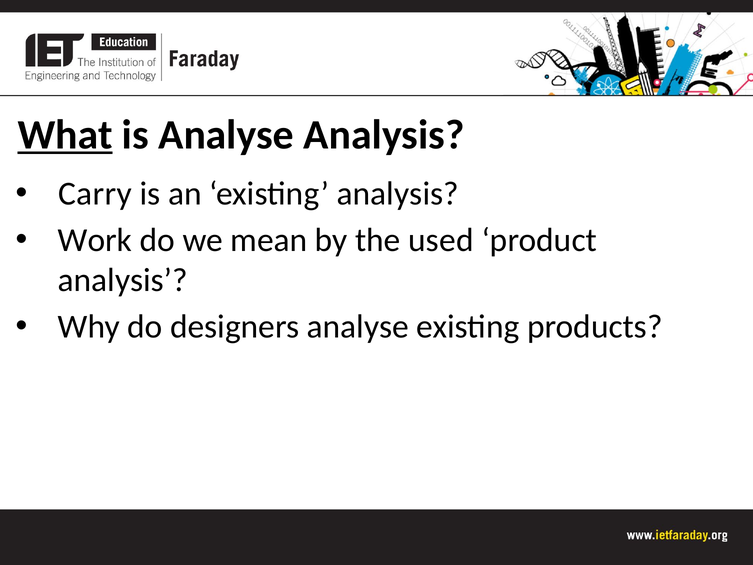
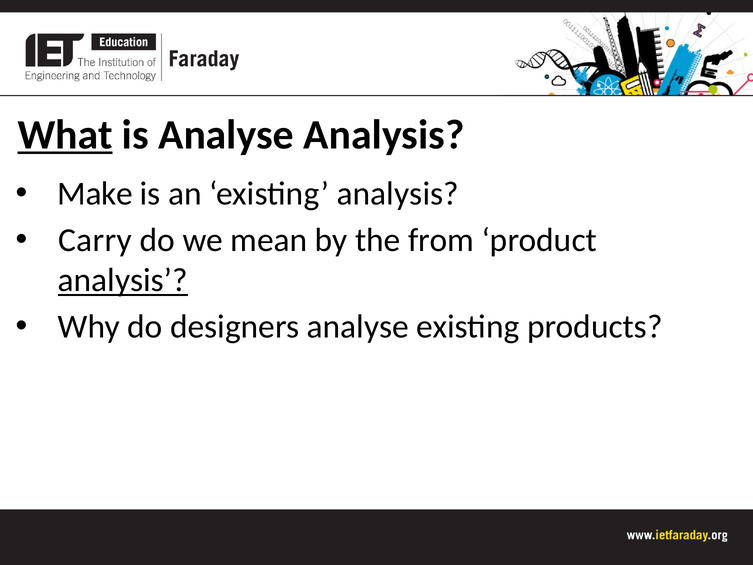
Carry: Carry -> Make
Work: Work -> Carry
used: used -> from
analysis at (123, 280) underline: none -> present
